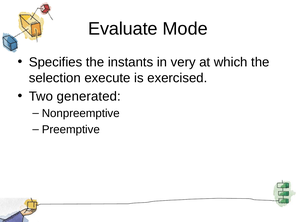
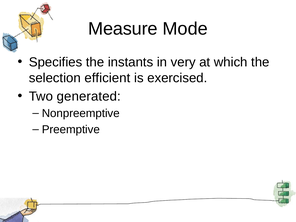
Evaluate: Evaluate -> Measure
execute: execute -> efficient
